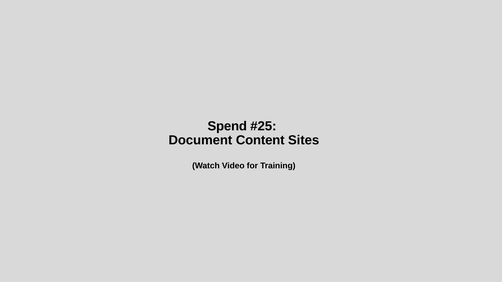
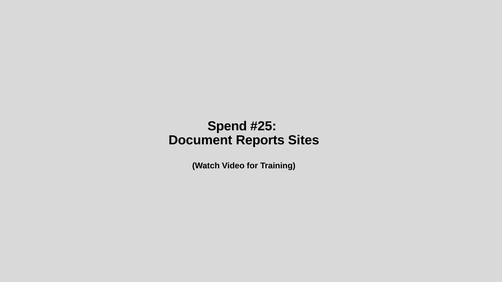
Content: Content -> Reports
